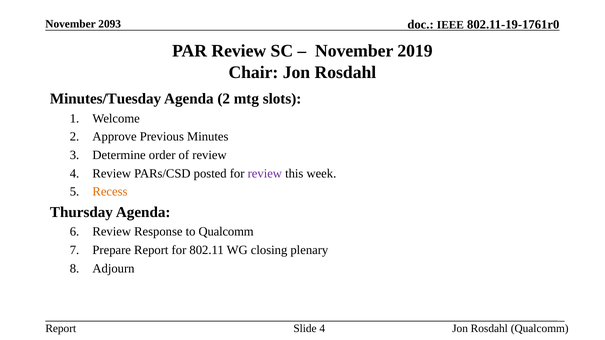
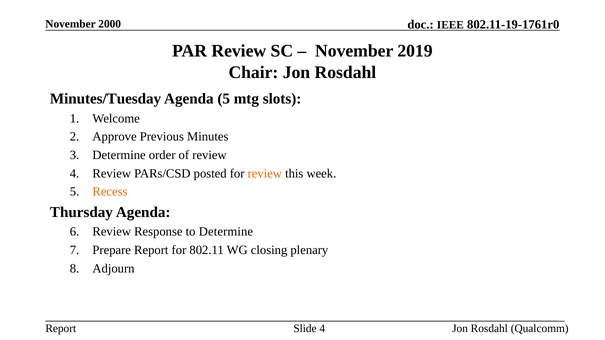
2093: 2093 -> 2000
Agenda 2: 2 -> 5
review at (265, 174) colour: purple -> orange
to Qualcomm: Qualcomm -> Determine
